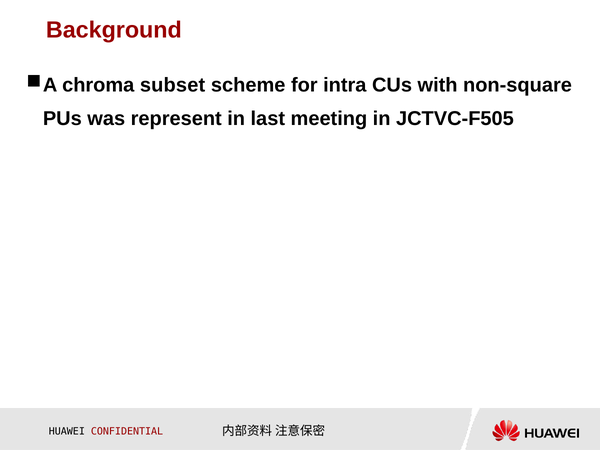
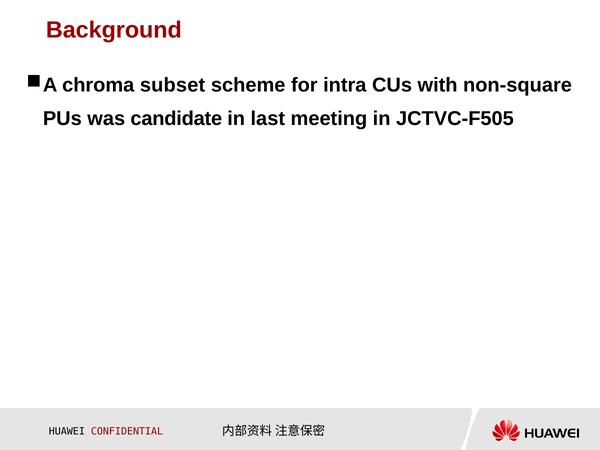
represent: represent -> candidate
